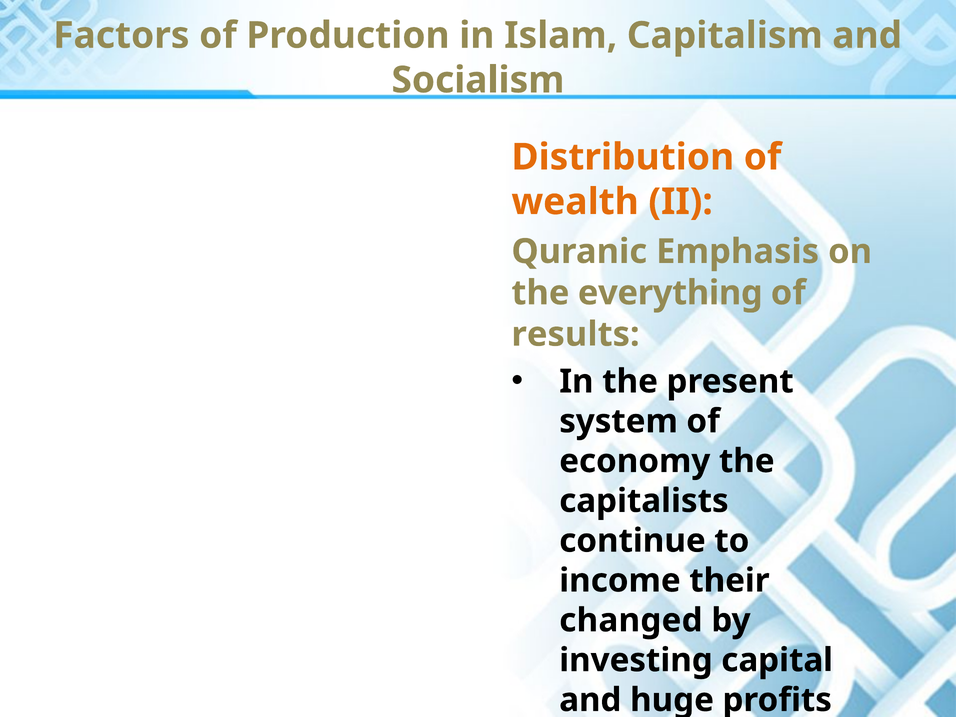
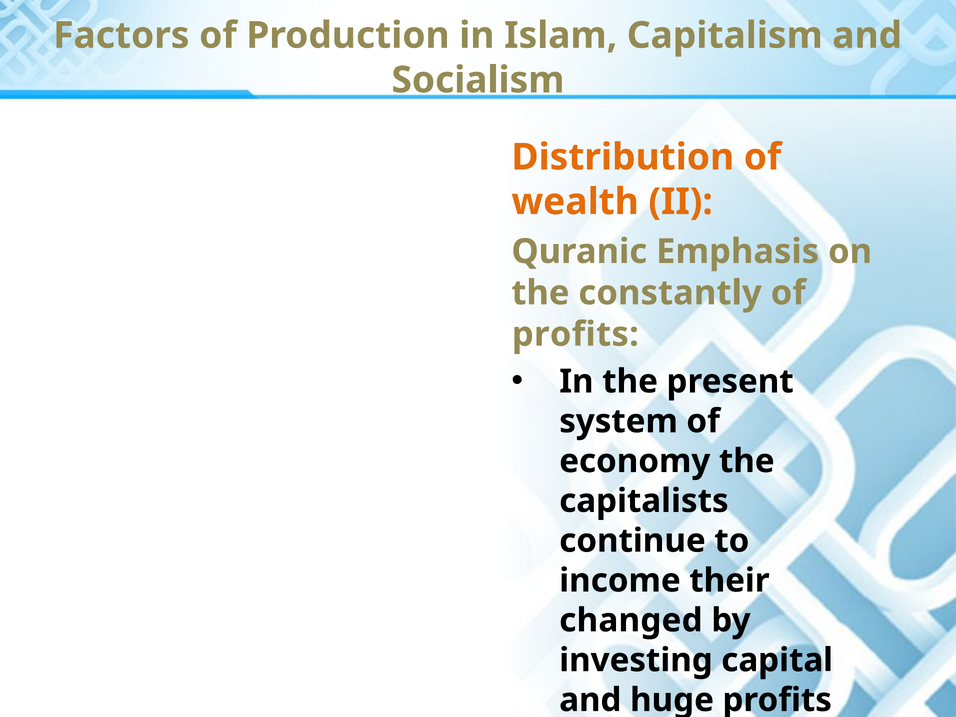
everything: everything -> constantly
results at (576, 334): results -> profits
